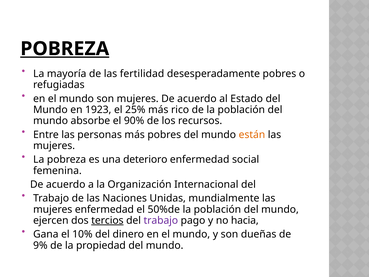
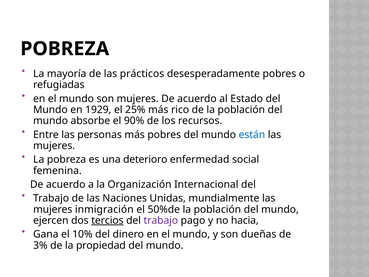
POBREZA at (65, 49) underline: present -> none
fertilidad: fertilidad -> prácticos
1923: 1923 -> 1929
están colour: orange -> blue
mujeres enfermedad: enfermedad -> inmigración
9%: 9% -> 3%
